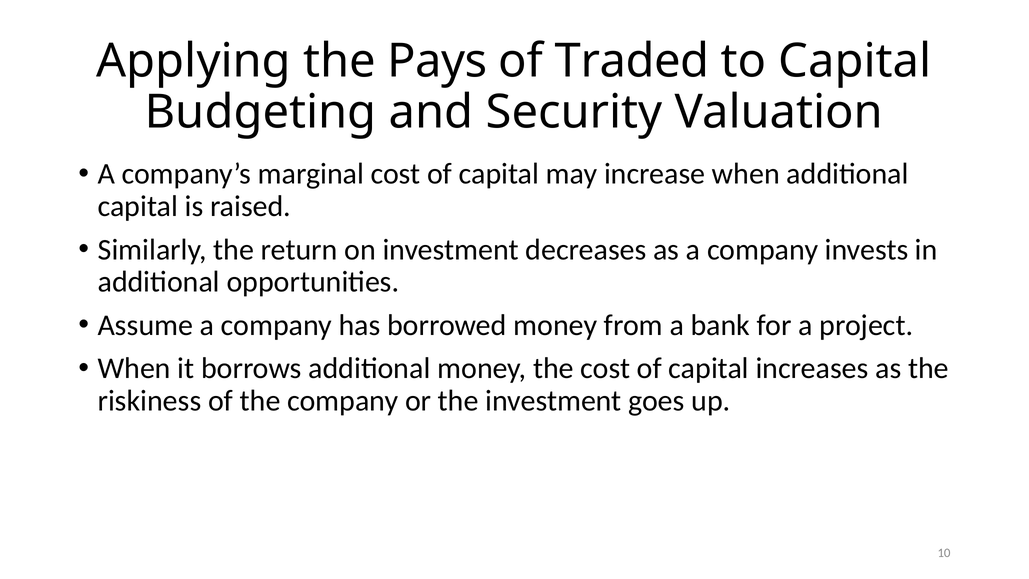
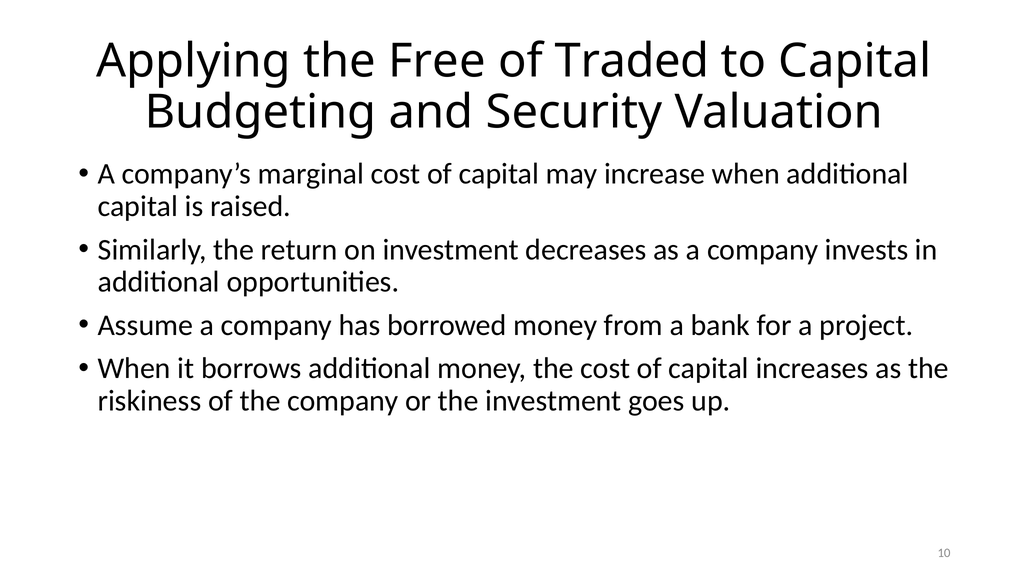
Pays: Pays -> Free
